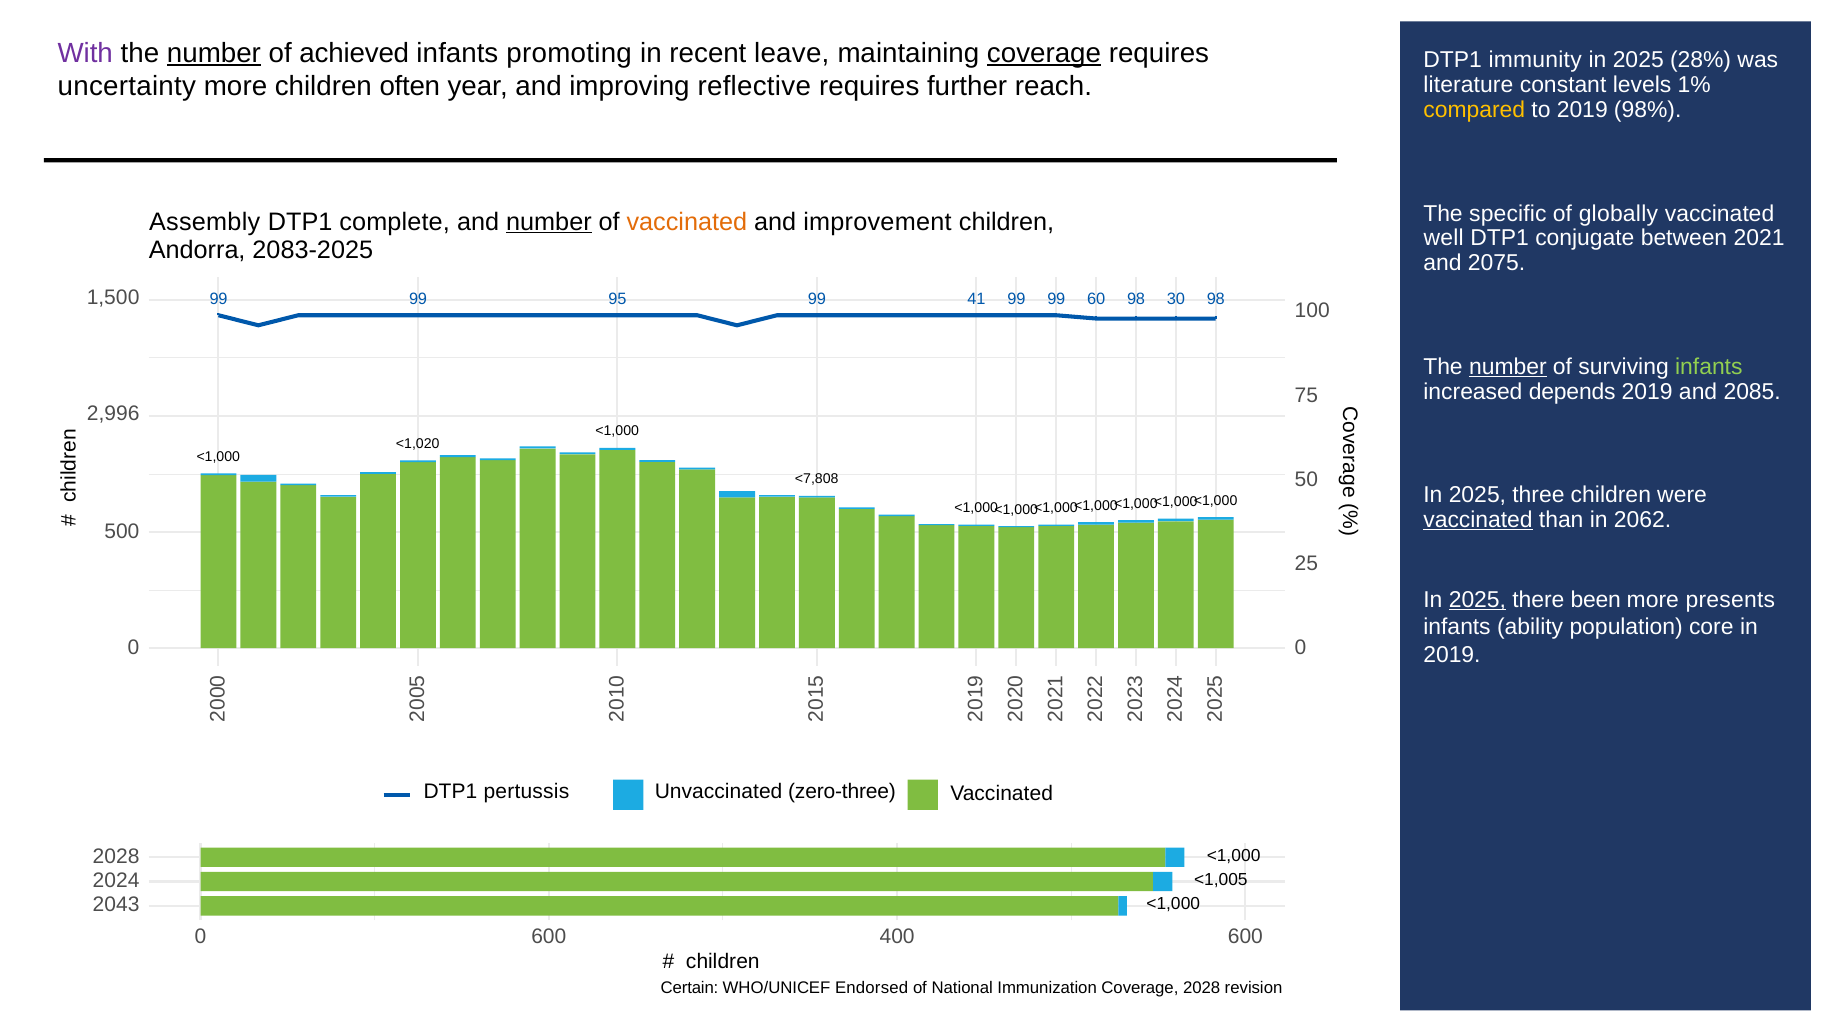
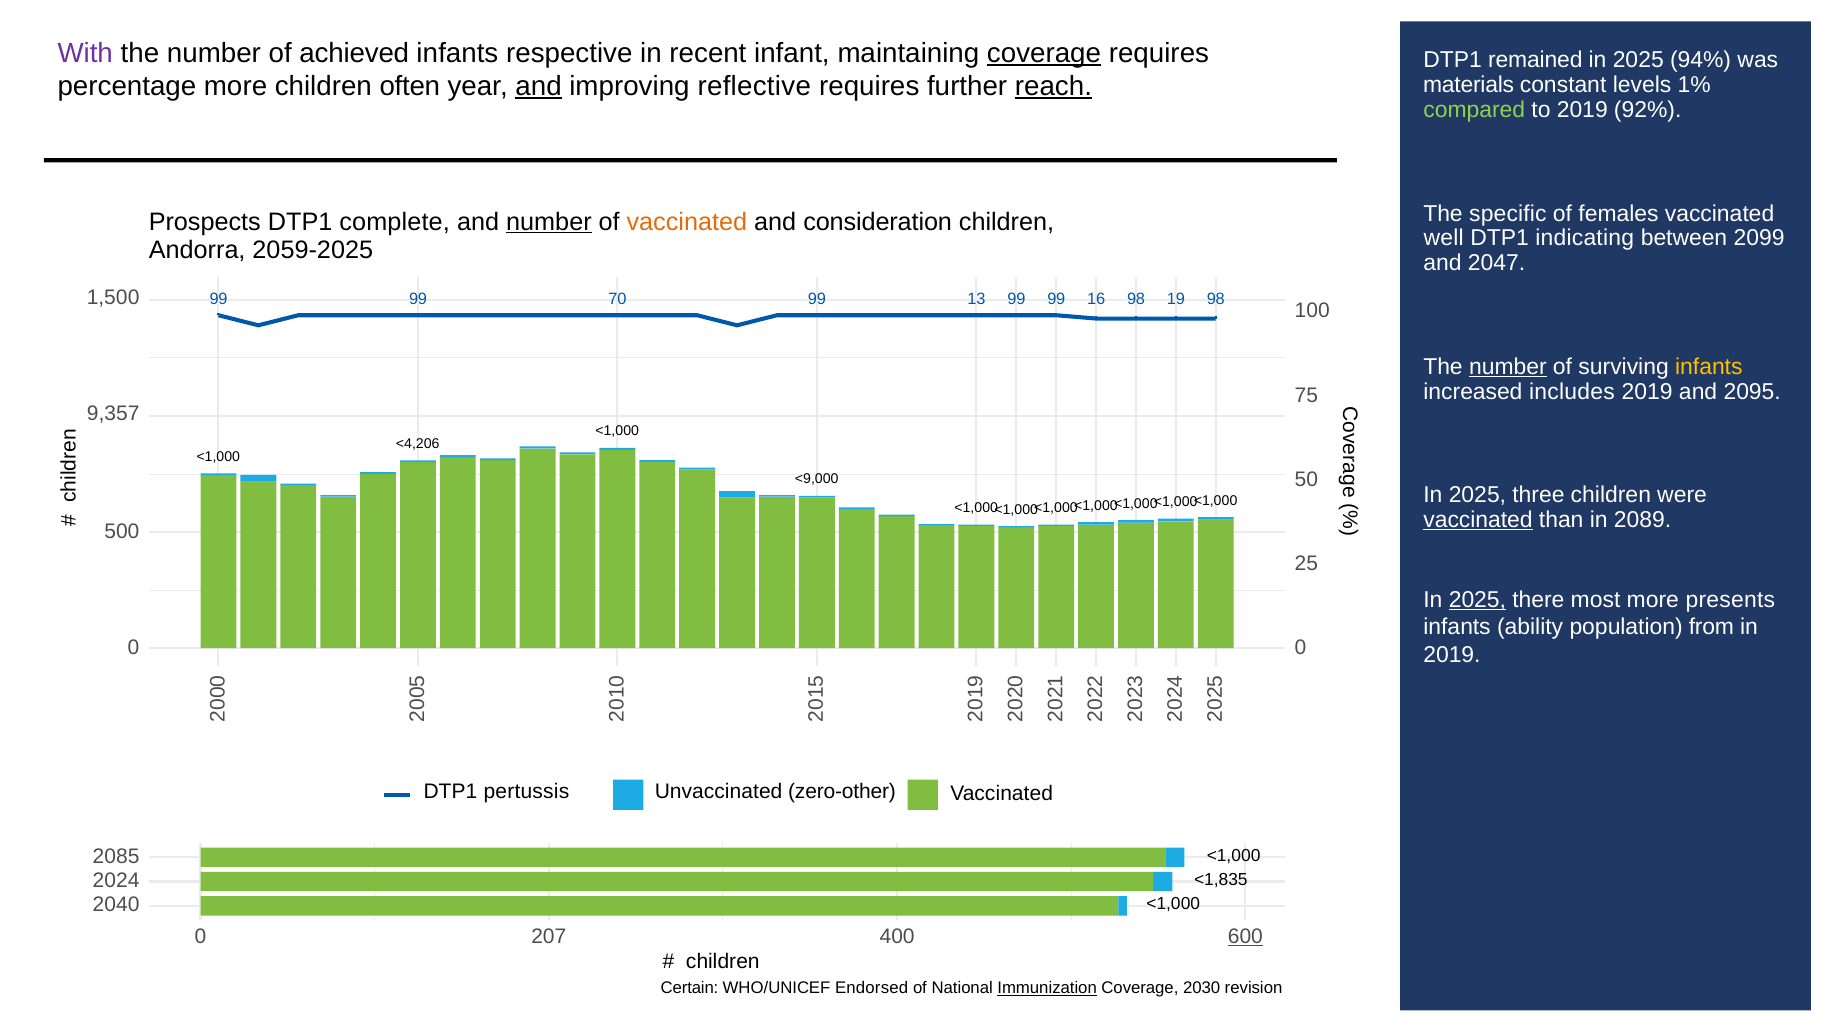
number at (214, 53) underline: present -> none
promoting: promoting -> respective
leave: leave -> infant
immunity: immunity -> remained
28%: 28% -> 94%
uncertainty: uncertainty -> percentage
and at (539, 86) underline: none -> present
reach underline: none -> present
literature: literature -> materials
compared colour: yellow -> light green
98%: 98% -> 92%
globally: globally -> females
Assembly: Assembly -> Prospects
improvement: improvement -> consideration
conjugate: conjugate -> indicating
2021: 2021 -> 2099
2083-2025: 2083-2025 -> 2059-2025
2075: 2075 -> 2047
95: 95 -> 70
41: 41 -> 13
60: 60 -> 16
30: 30 -> 19
infants at (1709, 367) colour: light green -> yellow
depends: depends -> includes
2085: 2085 -> 2095
2,996: 2,996 -> 9,357
<1,020: <1,020 -> <4,206
<7,808: <7,808 -> <9,000
2062: 2062 -> 2089
been: been -> most
core: core -> from
zero-three: zero-three -> zero-other
2028 at (116, 856): 2028 -> 2085
<1,005: <1,005 -> <1,835
2043: 2043 -> 2040
0 600: 600 -> 207
600 at (1245, 936) underline: none -> present
Immunization underline: none -> present
Coverage 2028: 2028 -> 2030
